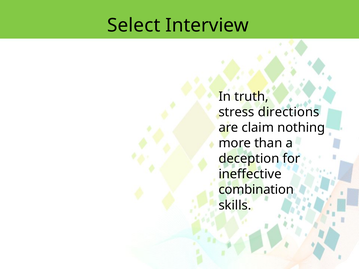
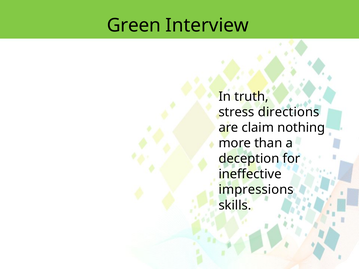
Select: Select -> Green
combination: combination -> impressions
